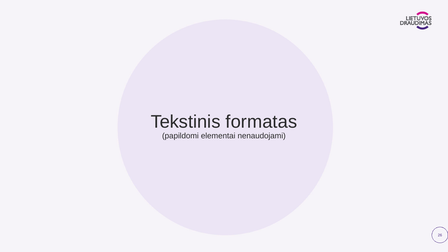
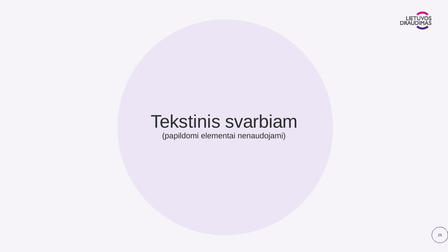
formatas: formatas -> svarbiam
